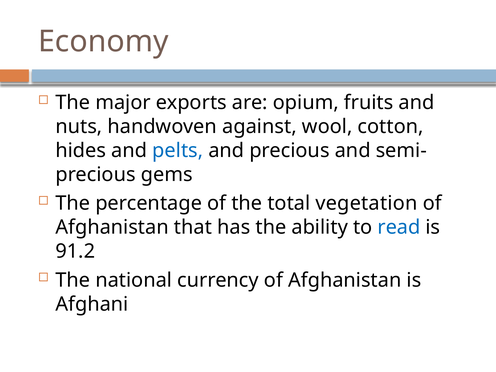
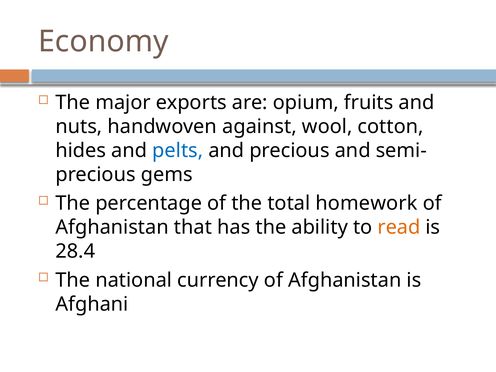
vegetation: vegetation -> homework
read colour: blue -> orange
91.2: 91.2 -> 28.4
